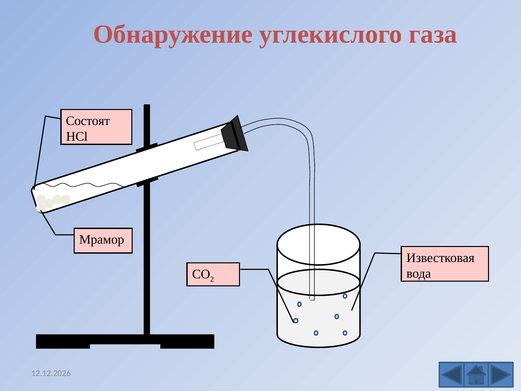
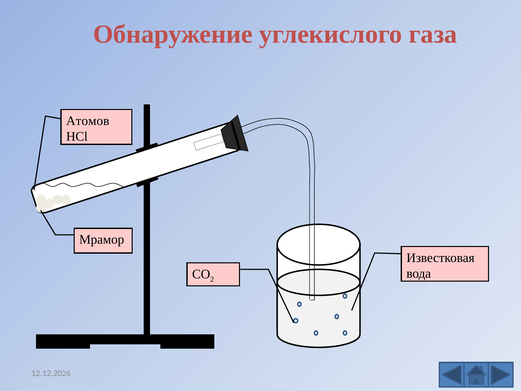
Состоят: Состоят -> Атомов
